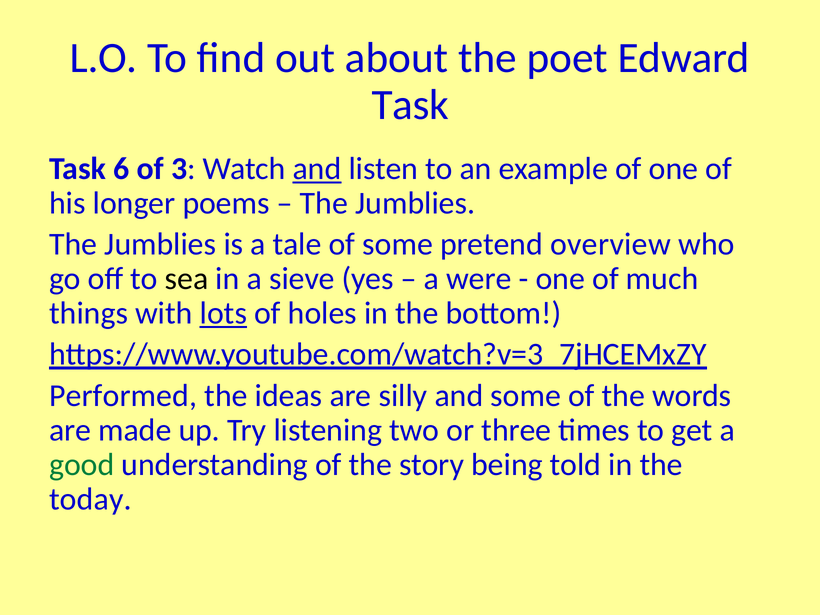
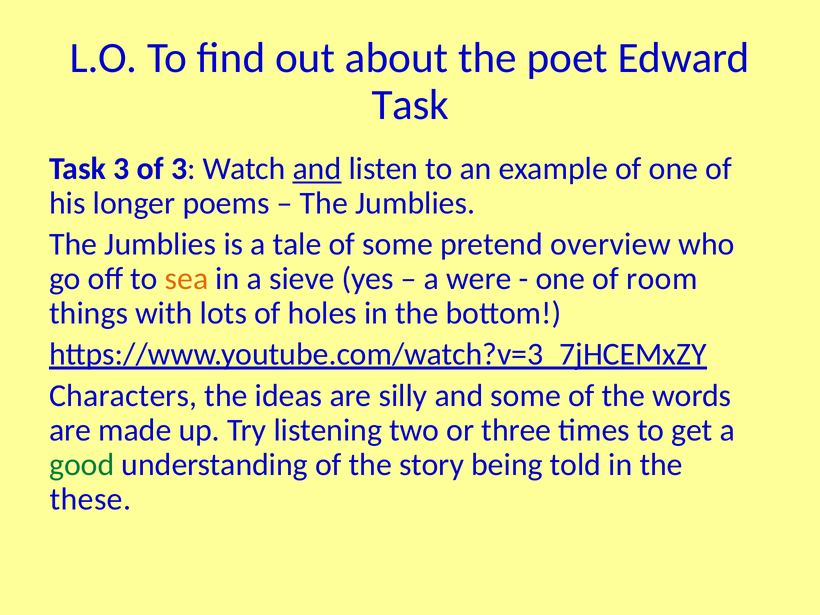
Task 6: 6 -> 3
sea colour: black -> orange
much: much -> room
lots underline: present -> none
Performed: Performed -> Characters
today: today -> these
